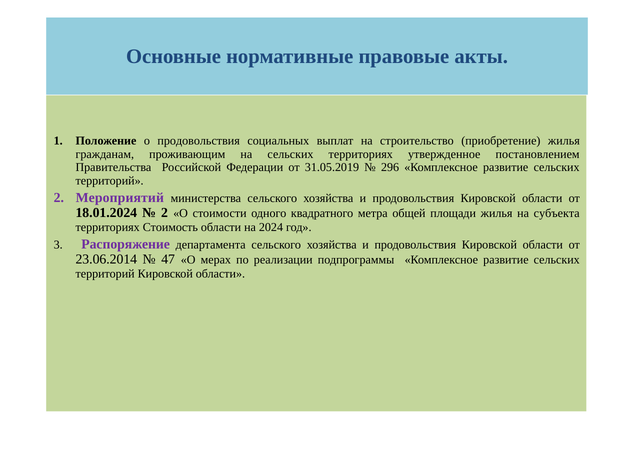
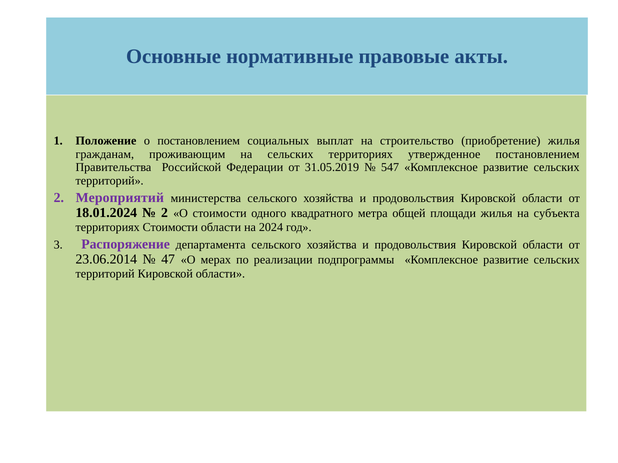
о продовольствия: продовольствия -> постановлением
296: 296 -> 547
территориях Стоимость: Стоимость -> Стоимости
